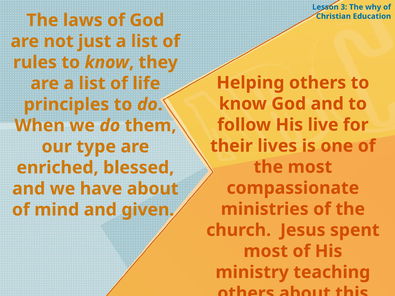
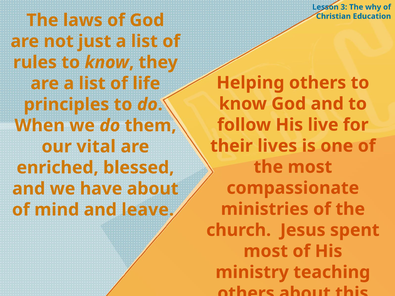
type: type -> vital
given: given -> leave
